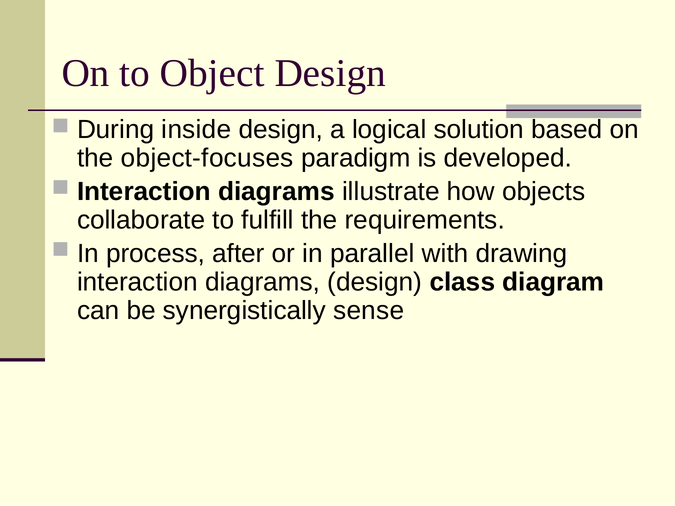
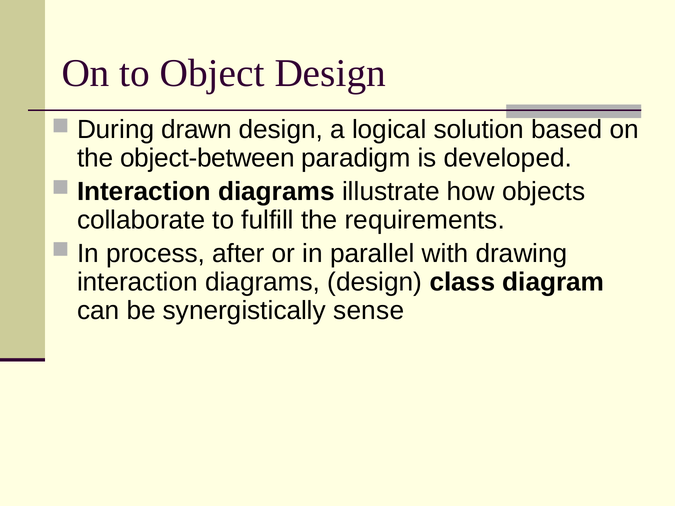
inside: inside -> drawn
object-focuses: object-focuses -> object-between
